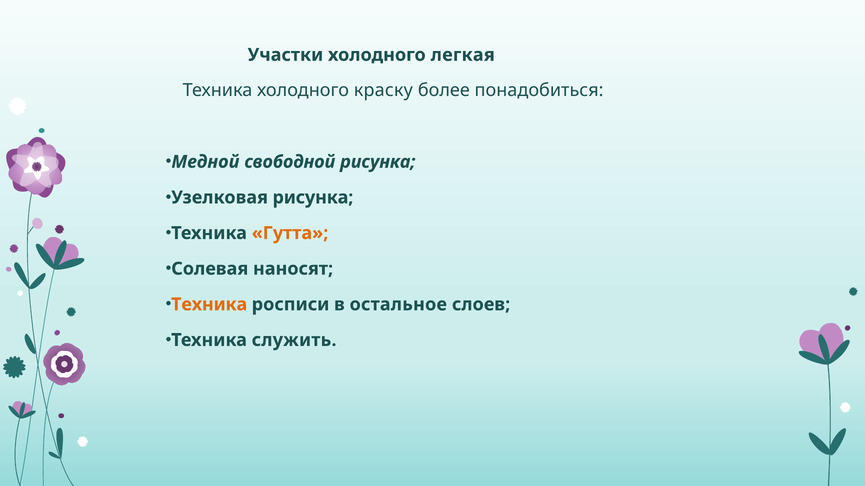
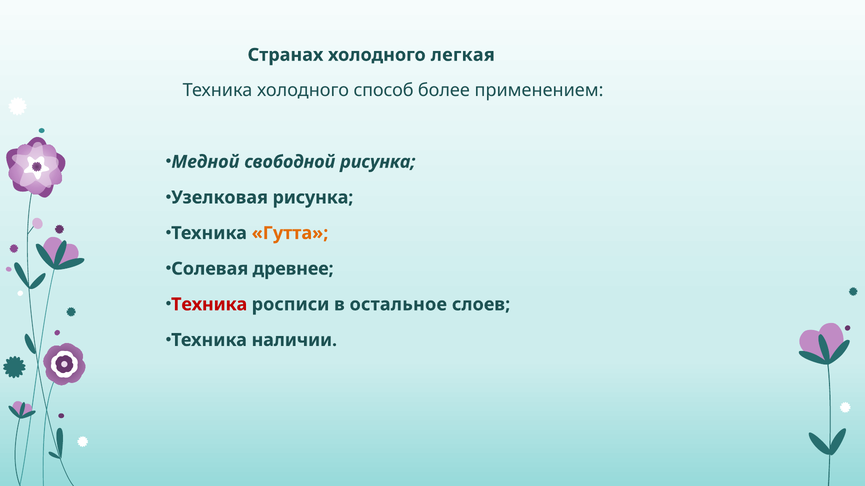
Участки: Участки -> Странах
краску: краску -> способ
понадобиться: понадобиться -> применением
наносят: наносят -> древнее
Техника at (209, 305) colour: orange -> red
служить: служить -> наличии
